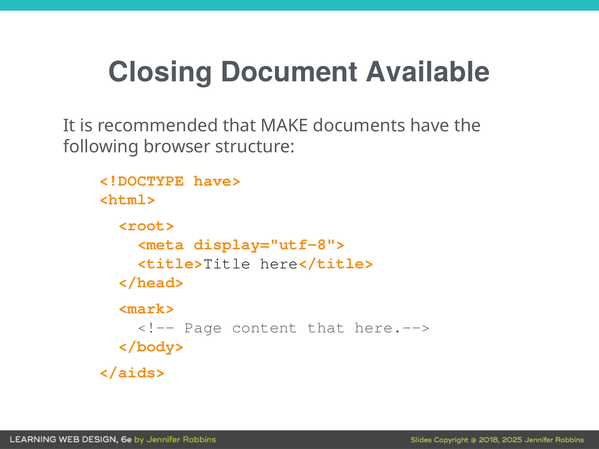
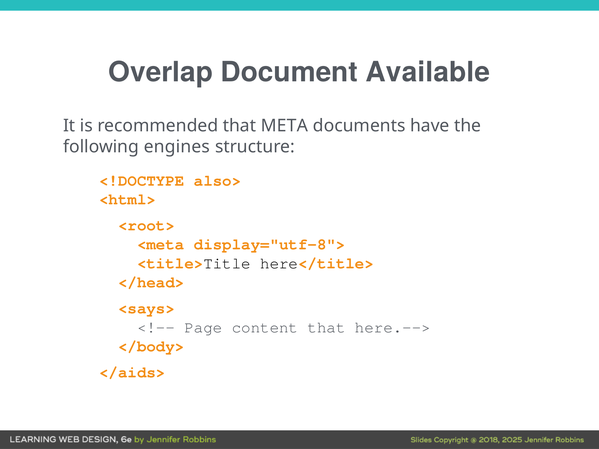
Closing: Closing -> Overlap
MAKE: MAKE -> META
browser: browser -> engines
have>: have> -> also>
<mark>: <mark> -> <says>
